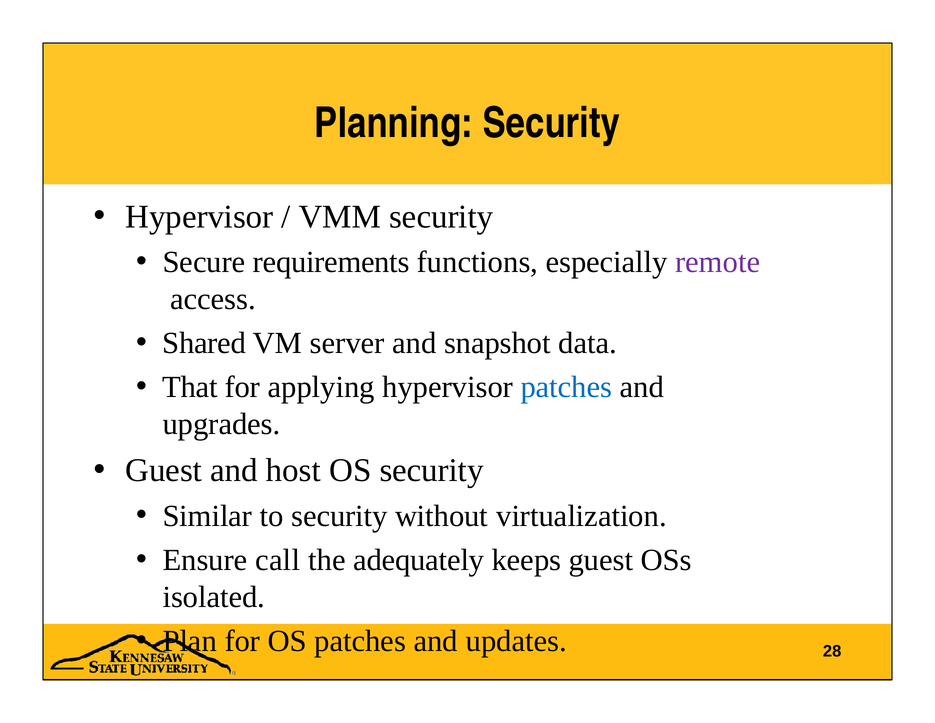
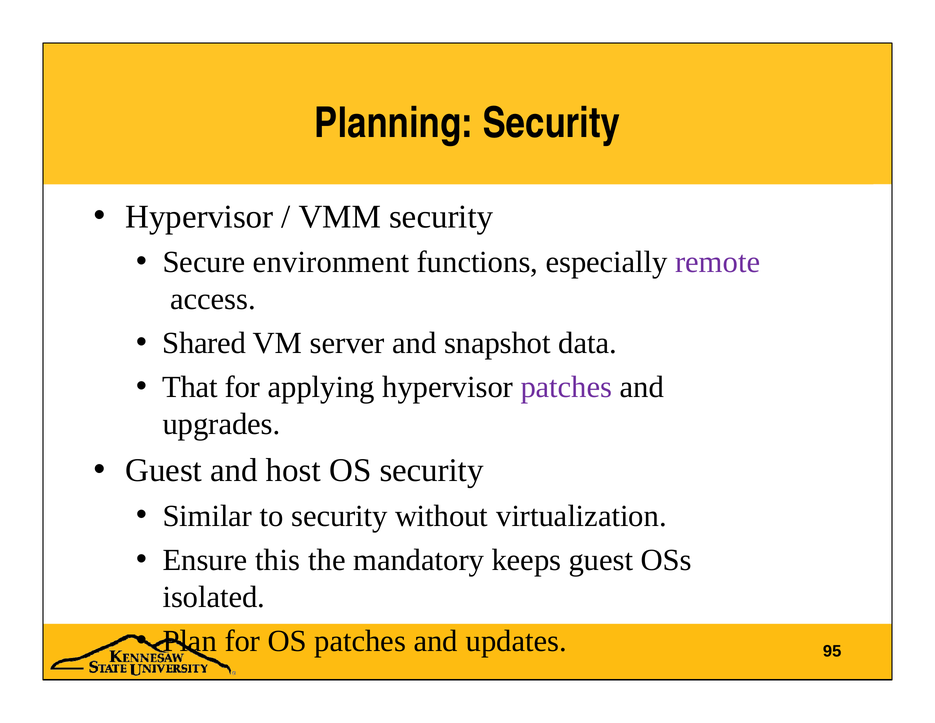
requirements: requirements -> environment
patches at (566, 387) colour: blue -> purple
call: call -> this
adequately: adequately -> mandatory
28: 28 -> 95
